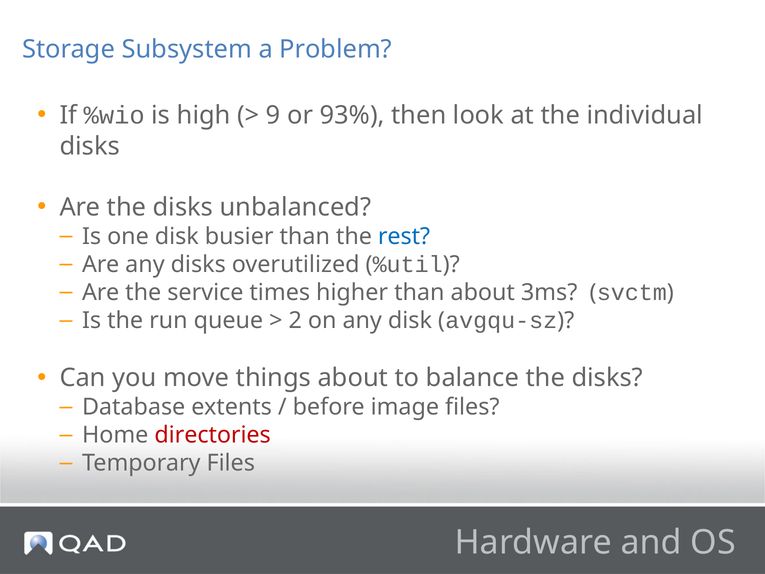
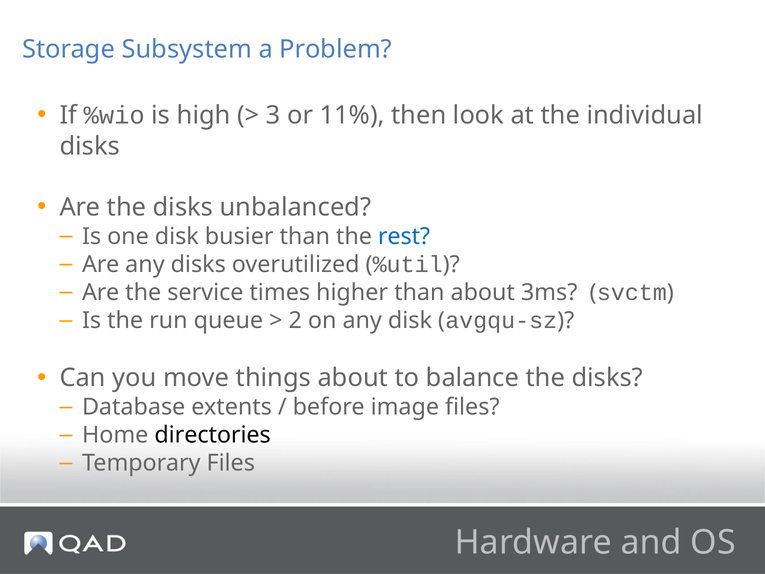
9: 9 -> 3
93%: 93% -> 11%
directories colour: red -> black
